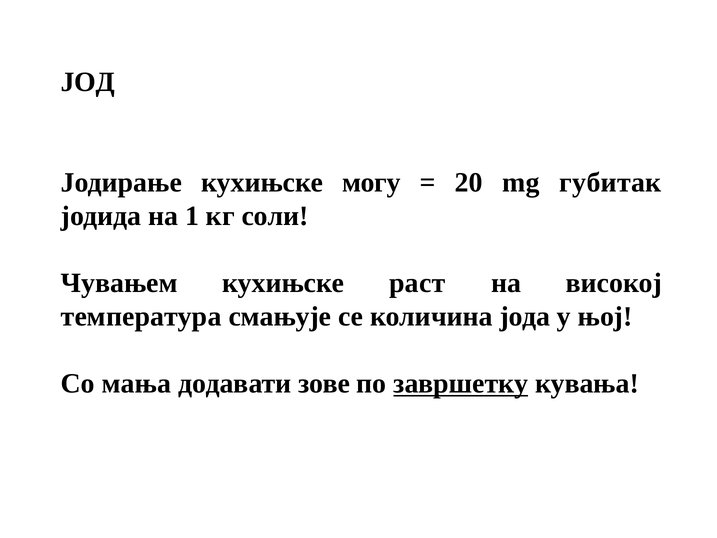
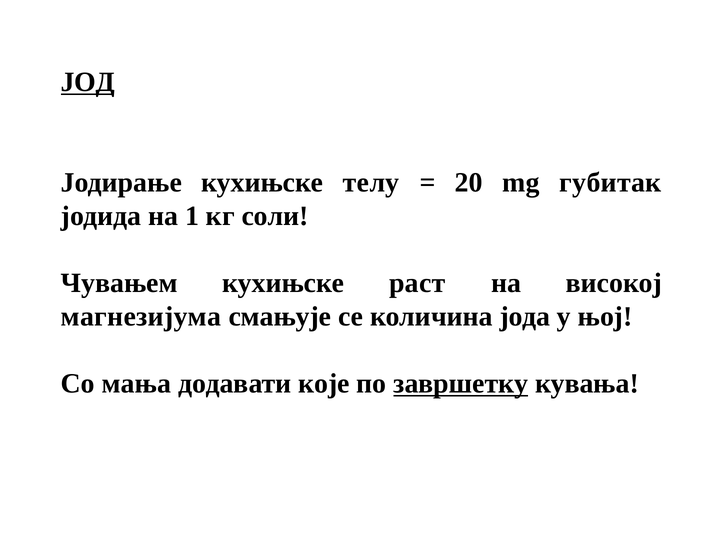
ЈОД underline: none -> present
могу: могу -> телу
температура: температура -> магнезијума
зове: зове -> које
